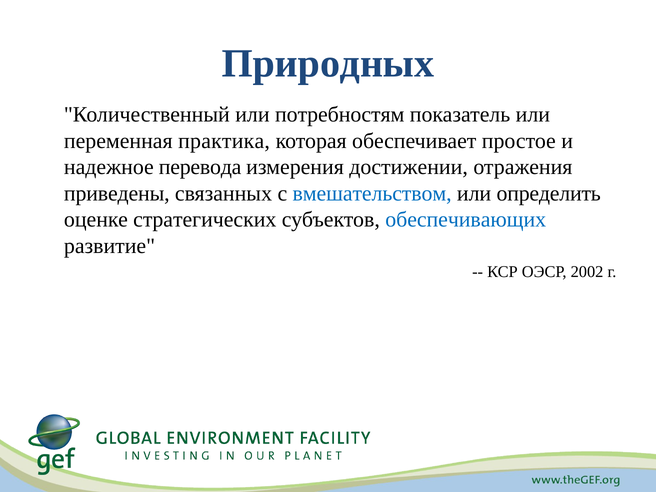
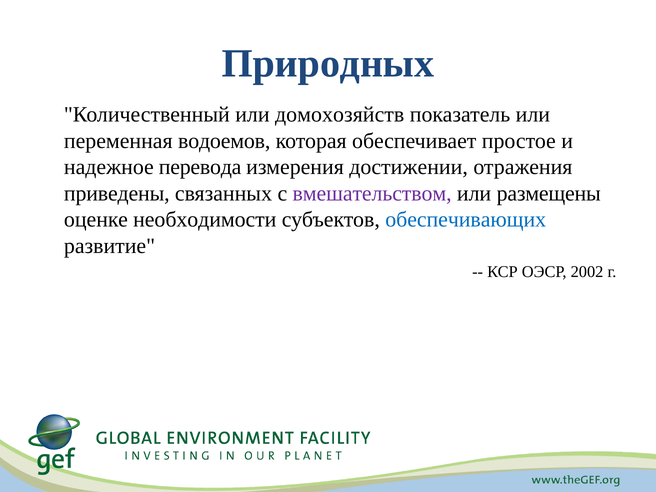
потребностям: потребностям -> домохозяйств
практика: практика -> водоемов
вмешательством colour: blue -> purple
определить: определить -> размещены
стратегических: стратегических -> необходимости
